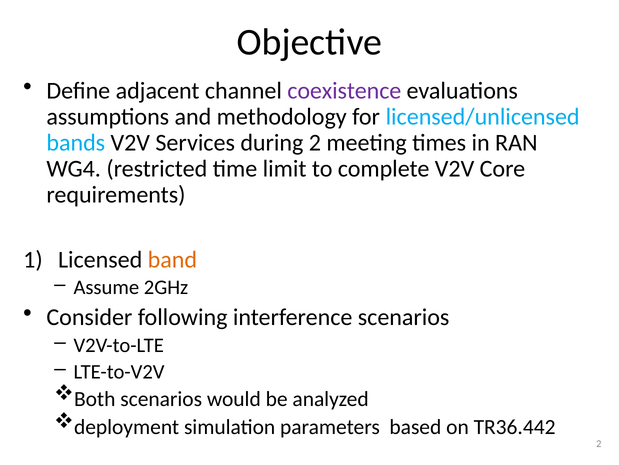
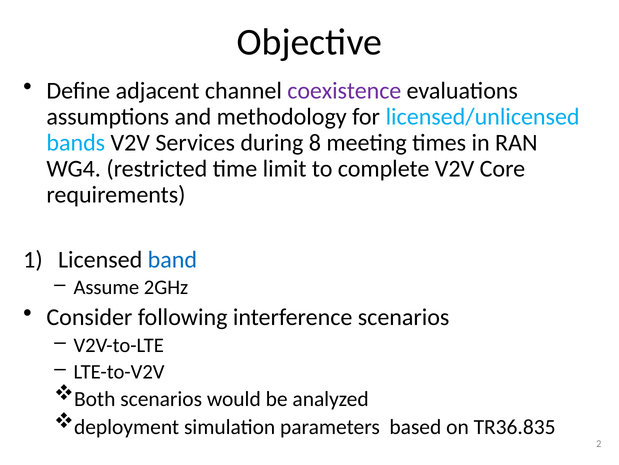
during 2: 2 -> 8
band colour: orange -> blue
TR36.442: TR36.442 -> TR36.835
